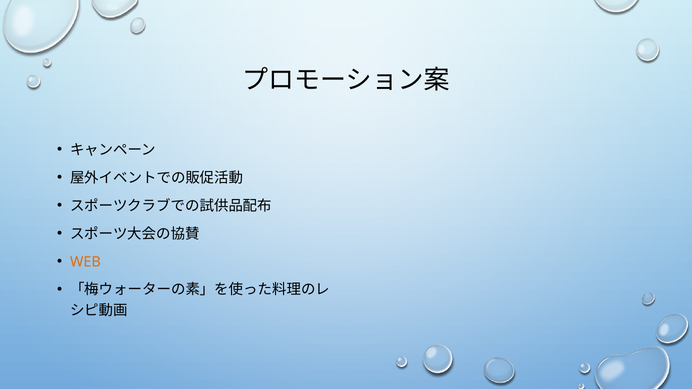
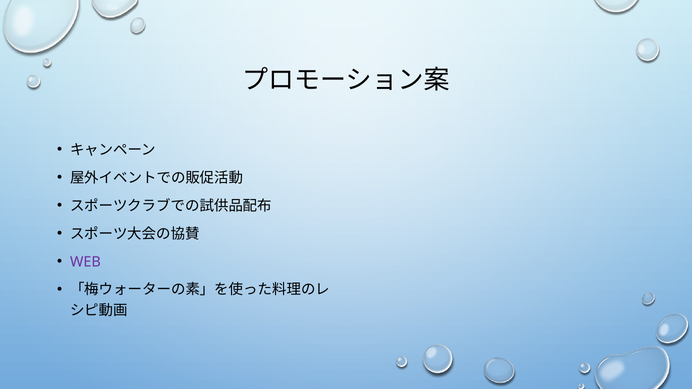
WEB colour: orange -> purple
